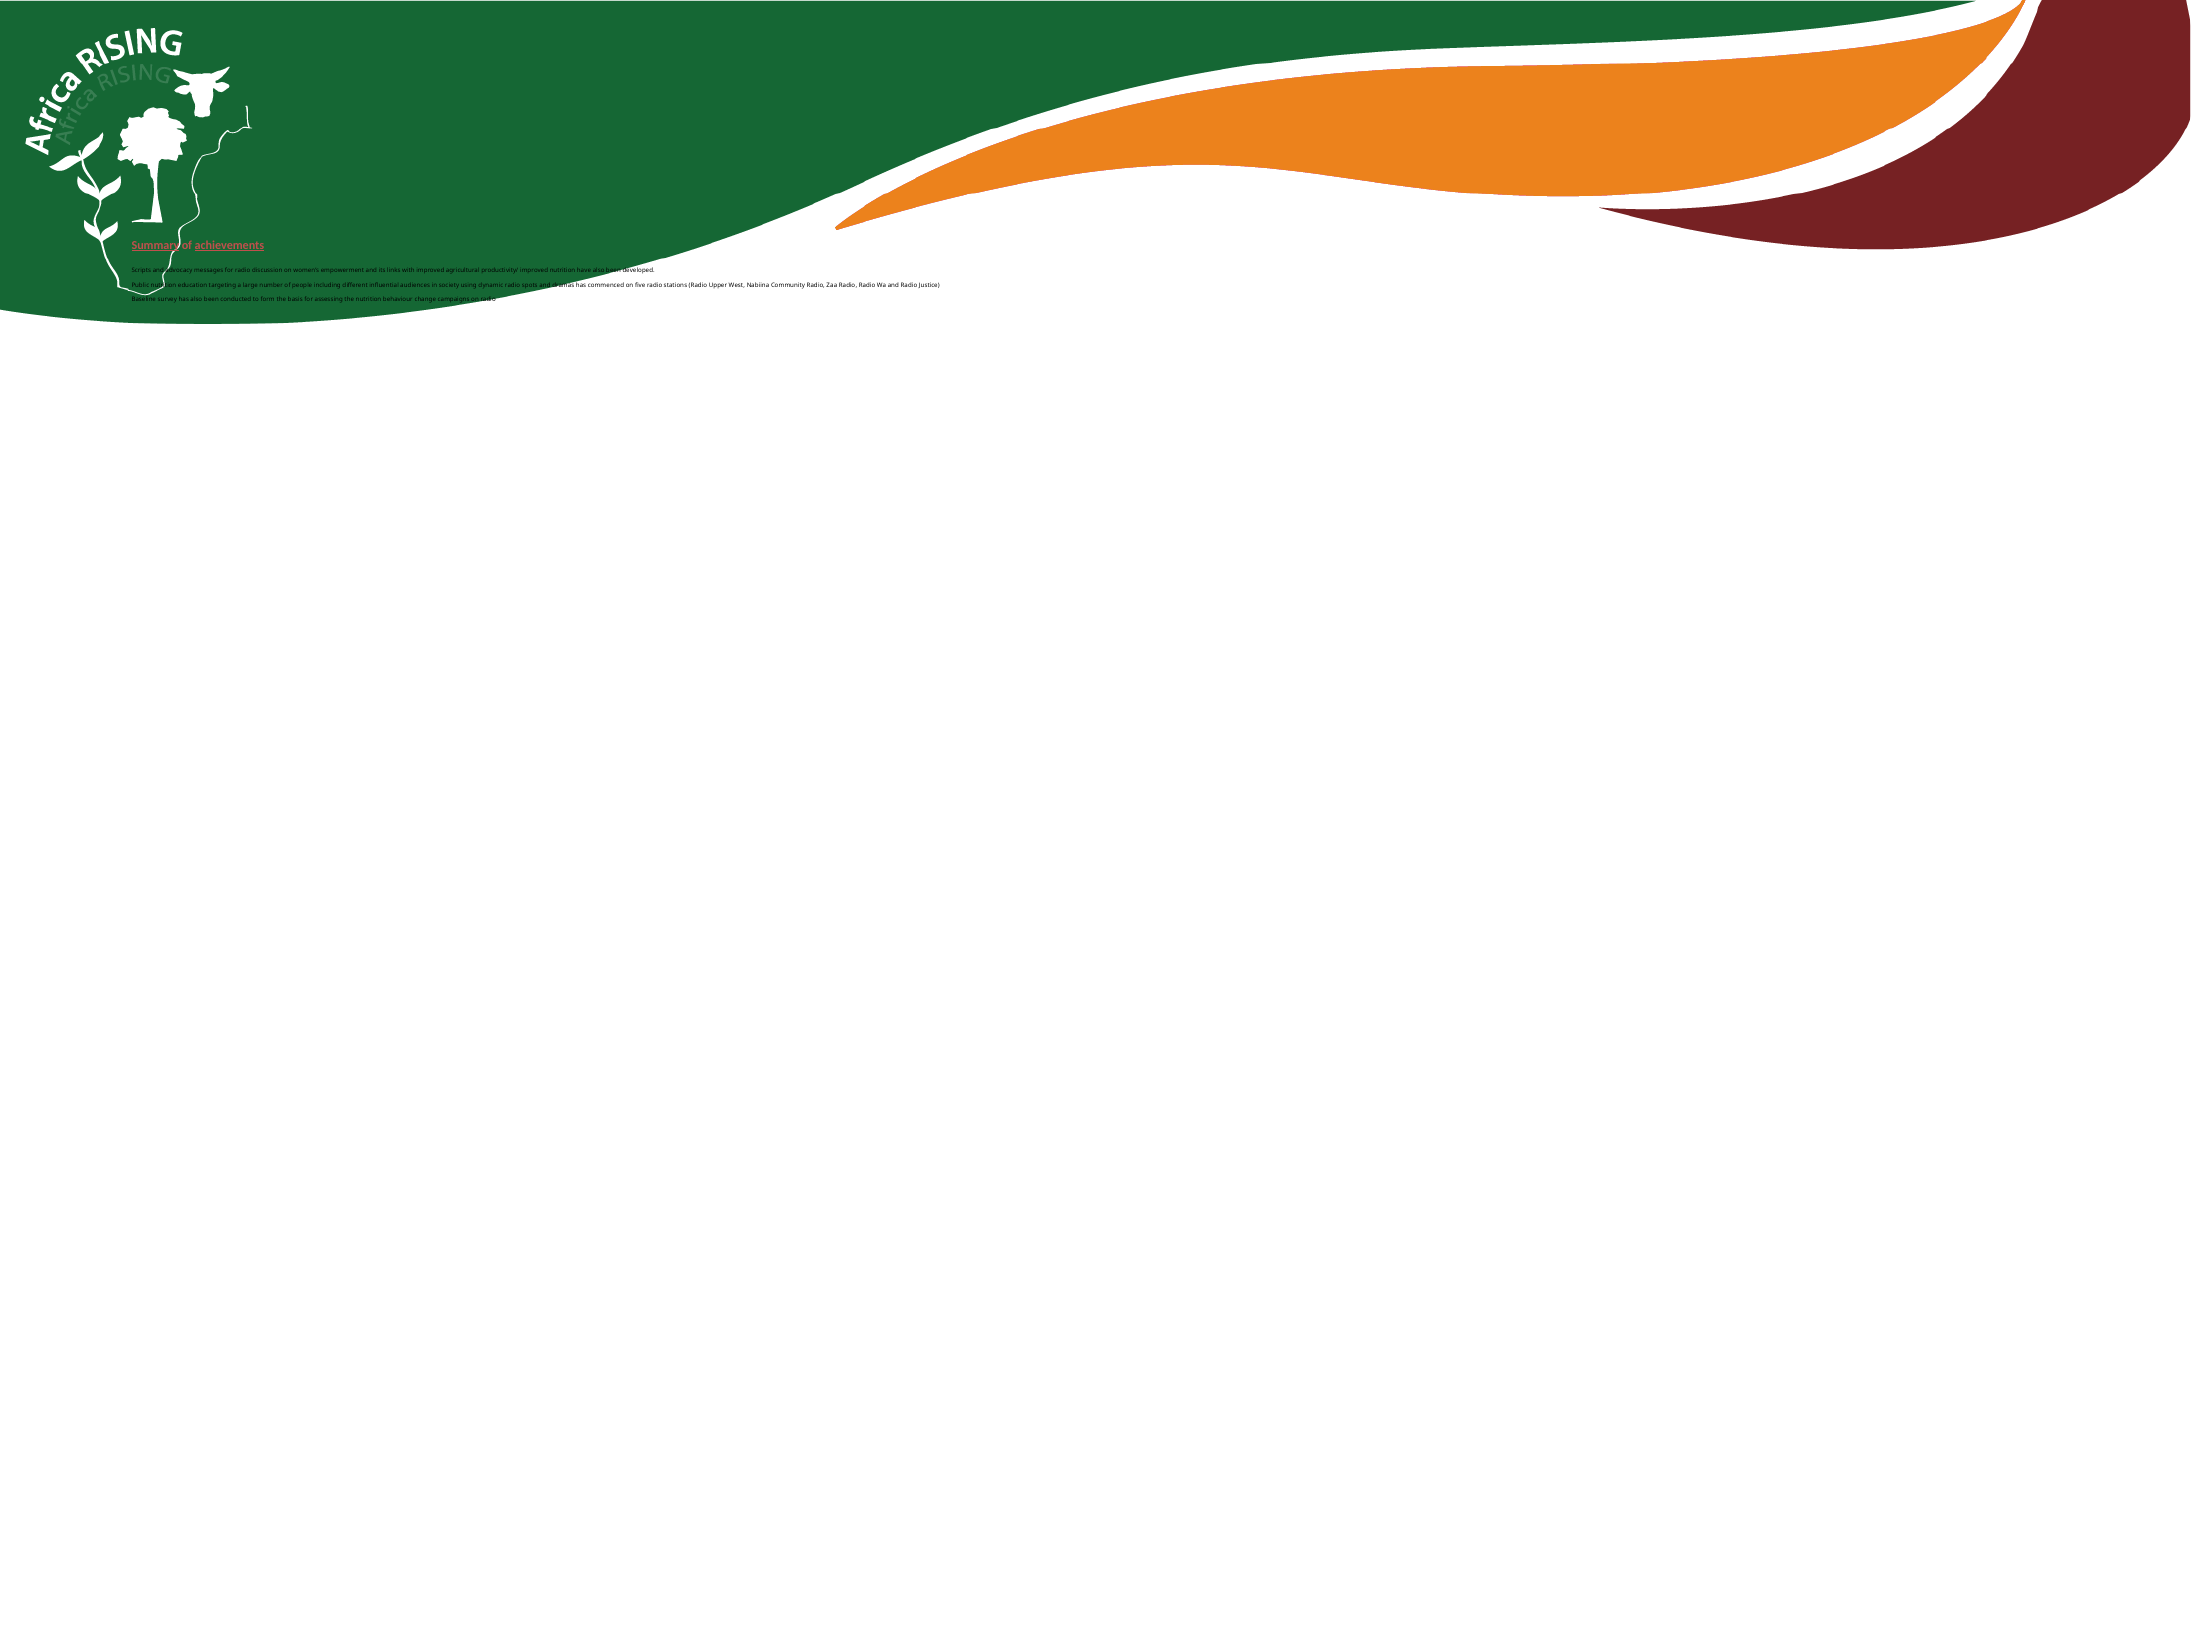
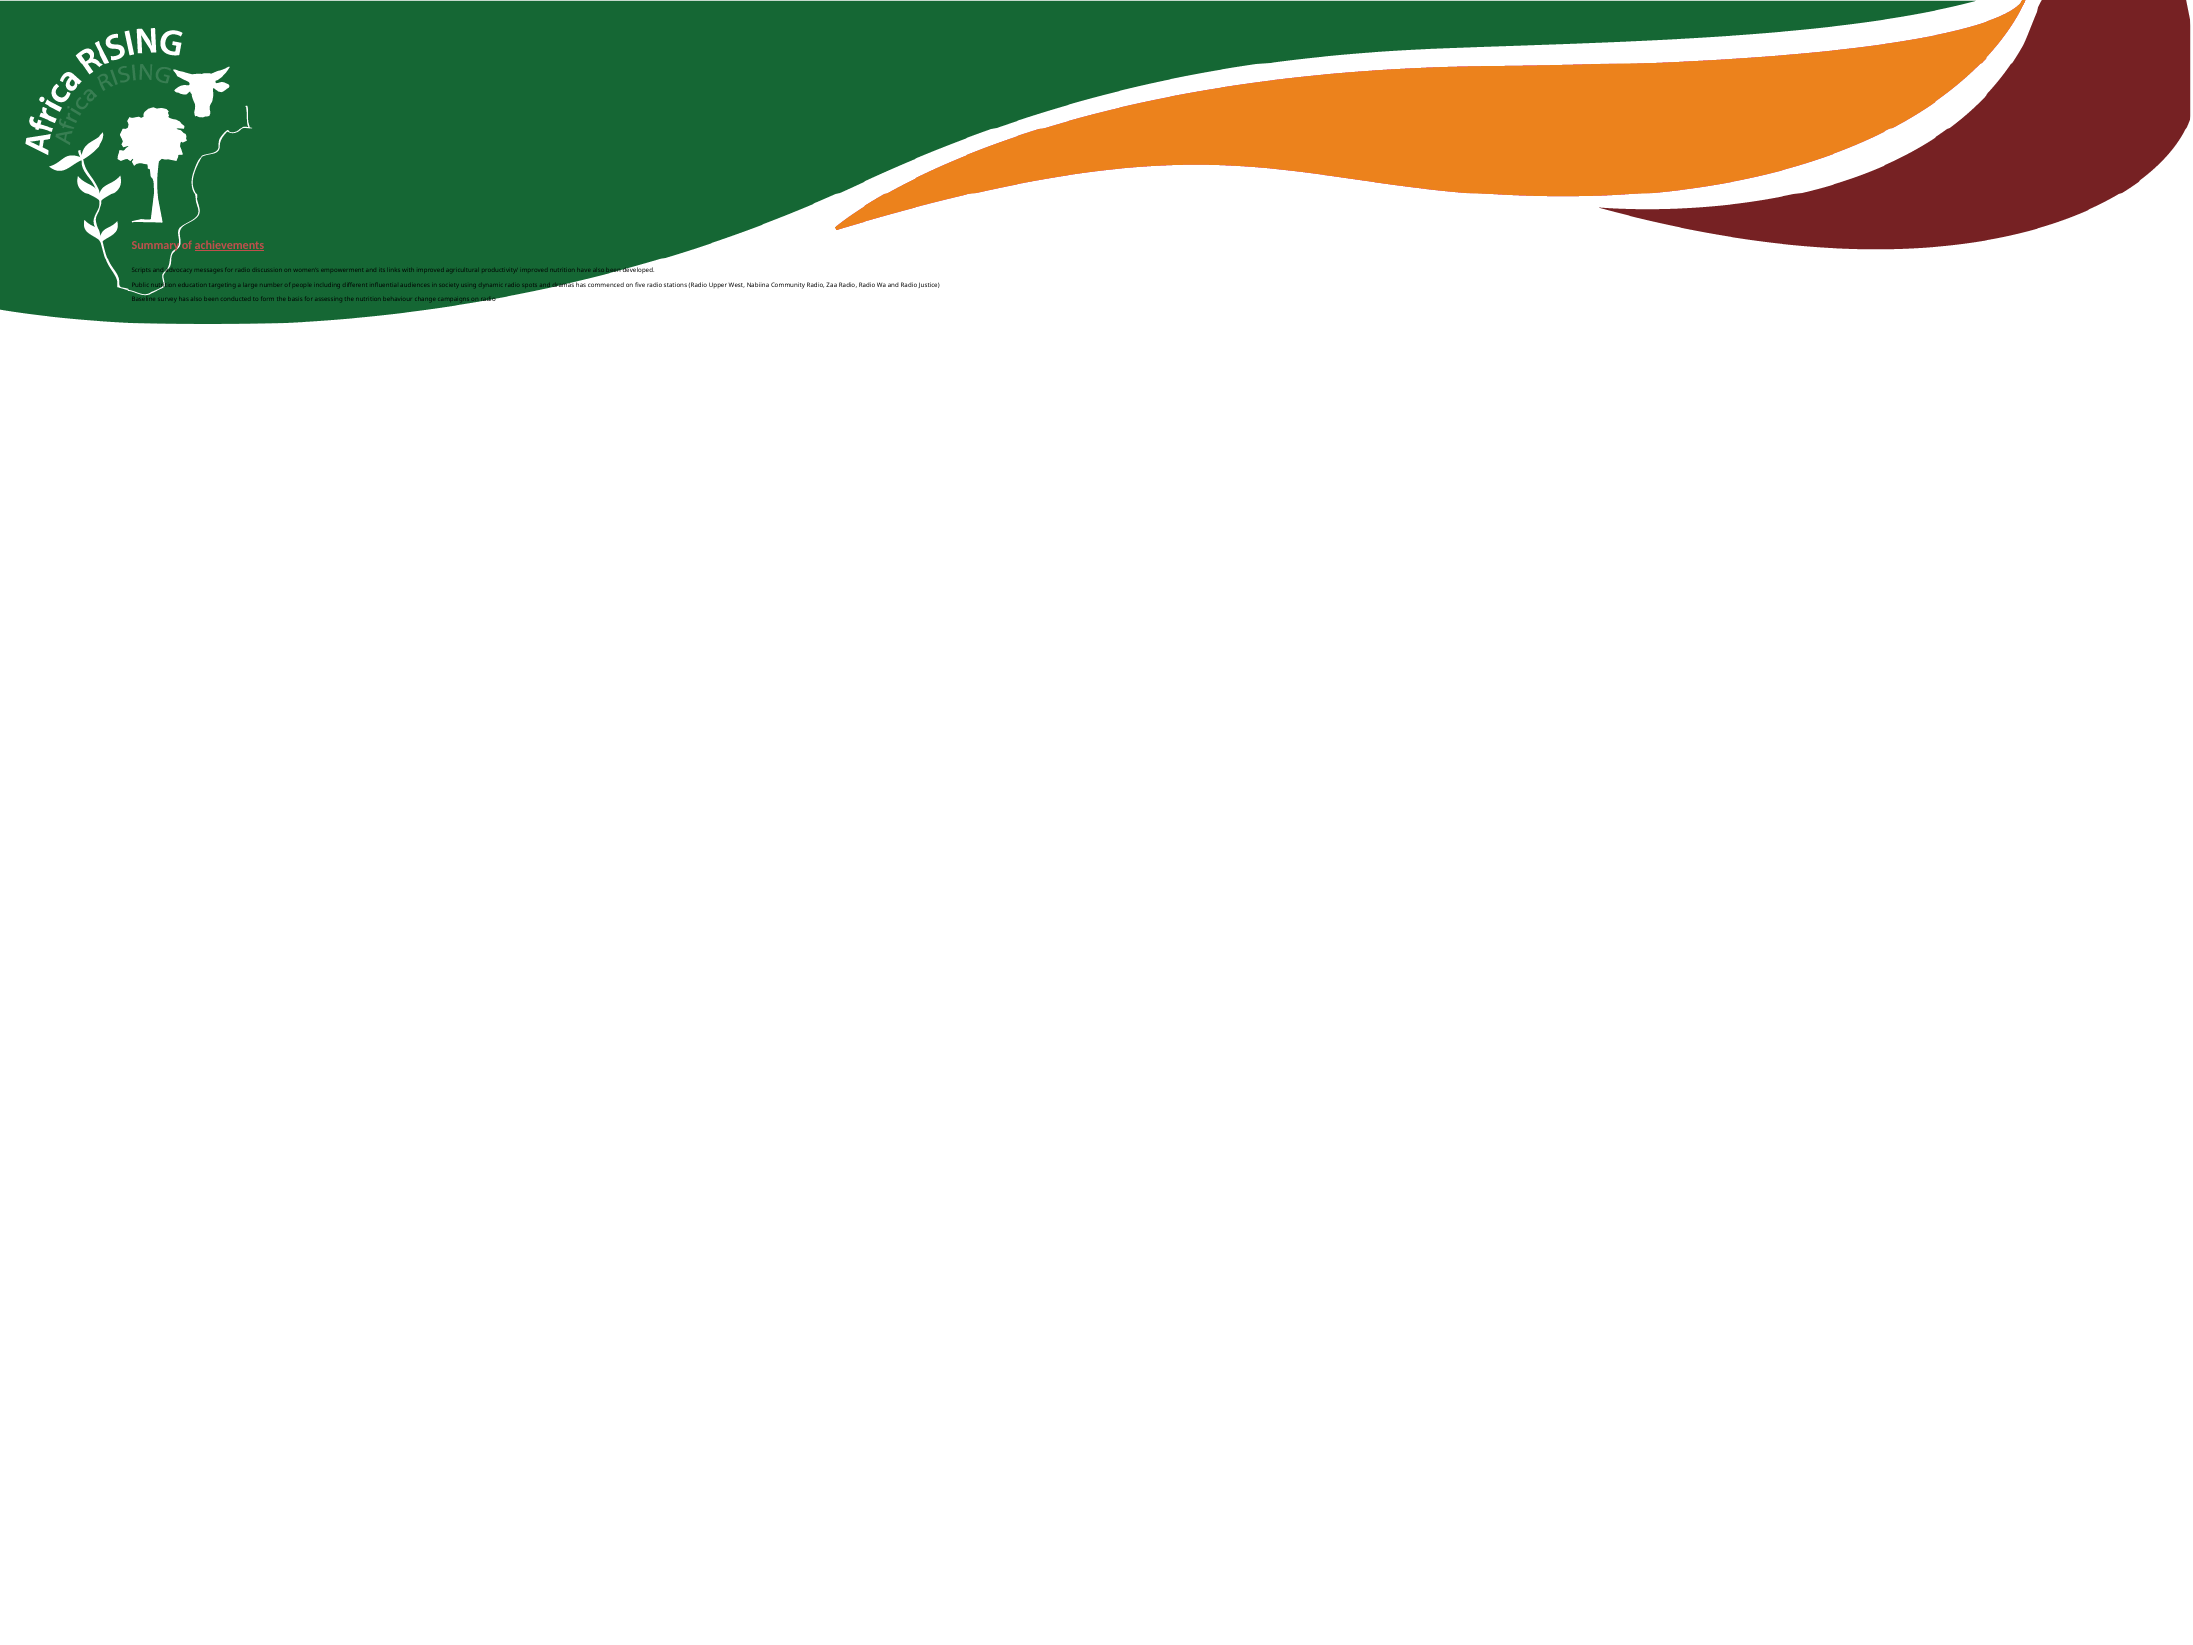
Summary underline: present -> none
